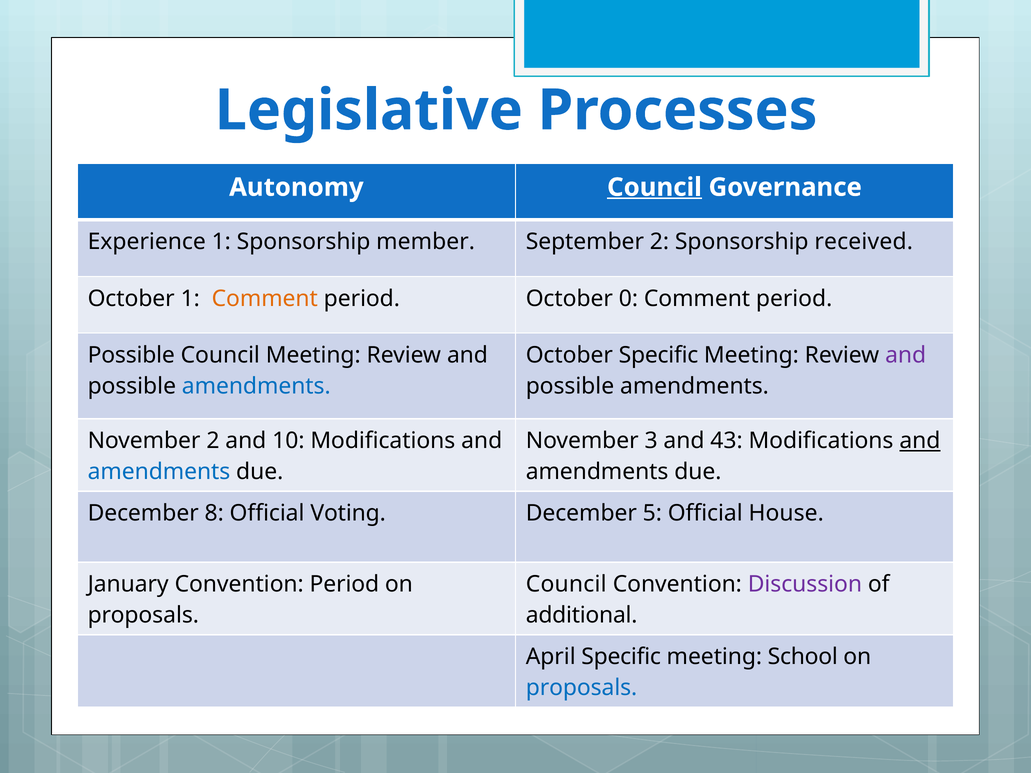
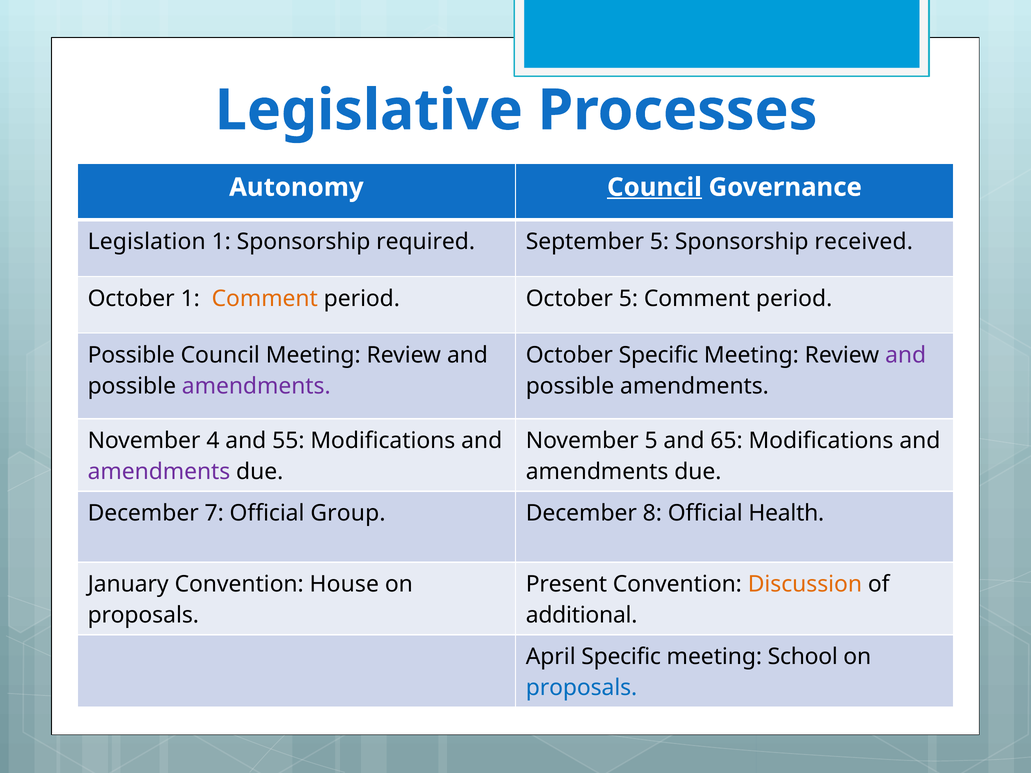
Experience: Experience -> Legislation
member: member -> required
September 2: 2 -> 5
October 0: 0 -> 5
amendments at (256, 386) colour: blue -> purple
November 2: 2 -> 4
10: 10 -> 55
November 3: 3 -> 5
43: 43 -> 65
and at (920, 441) underline: present -> none
amendments at (159, 472) colour: blue -> purple
8: 8 -> 7
Voting: Voting -> Group
5: 5 -> 8
House: House -> Health
Convention Period: Period -> House
Council at (566, 584): Council -> Present
Discussion colour: purple -> orange
